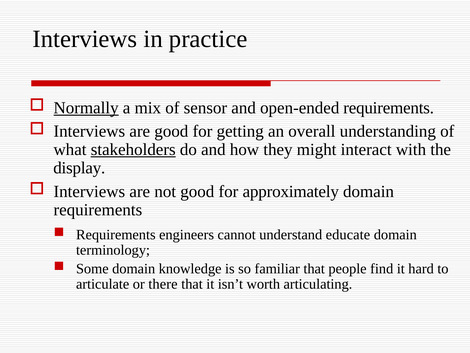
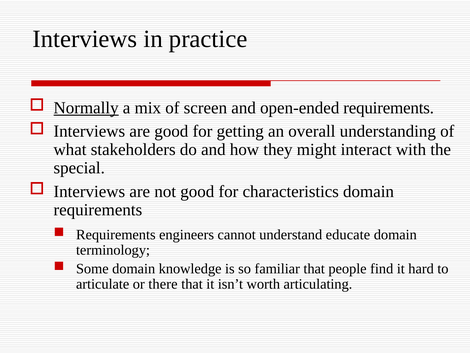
sensor: sensor -> screen
stakeholders underline: present -> none
display: display -> special
approximately: approximately -> characteristics
